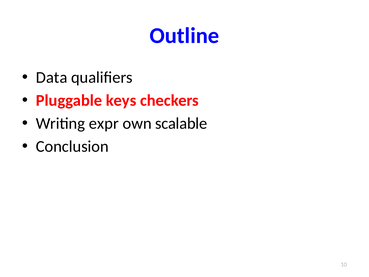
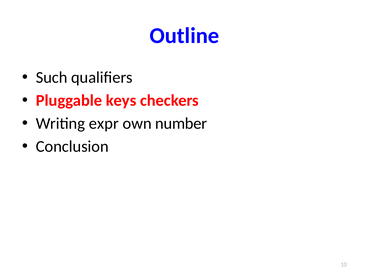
Data: Data -> Such
scalable: scalable -> number
